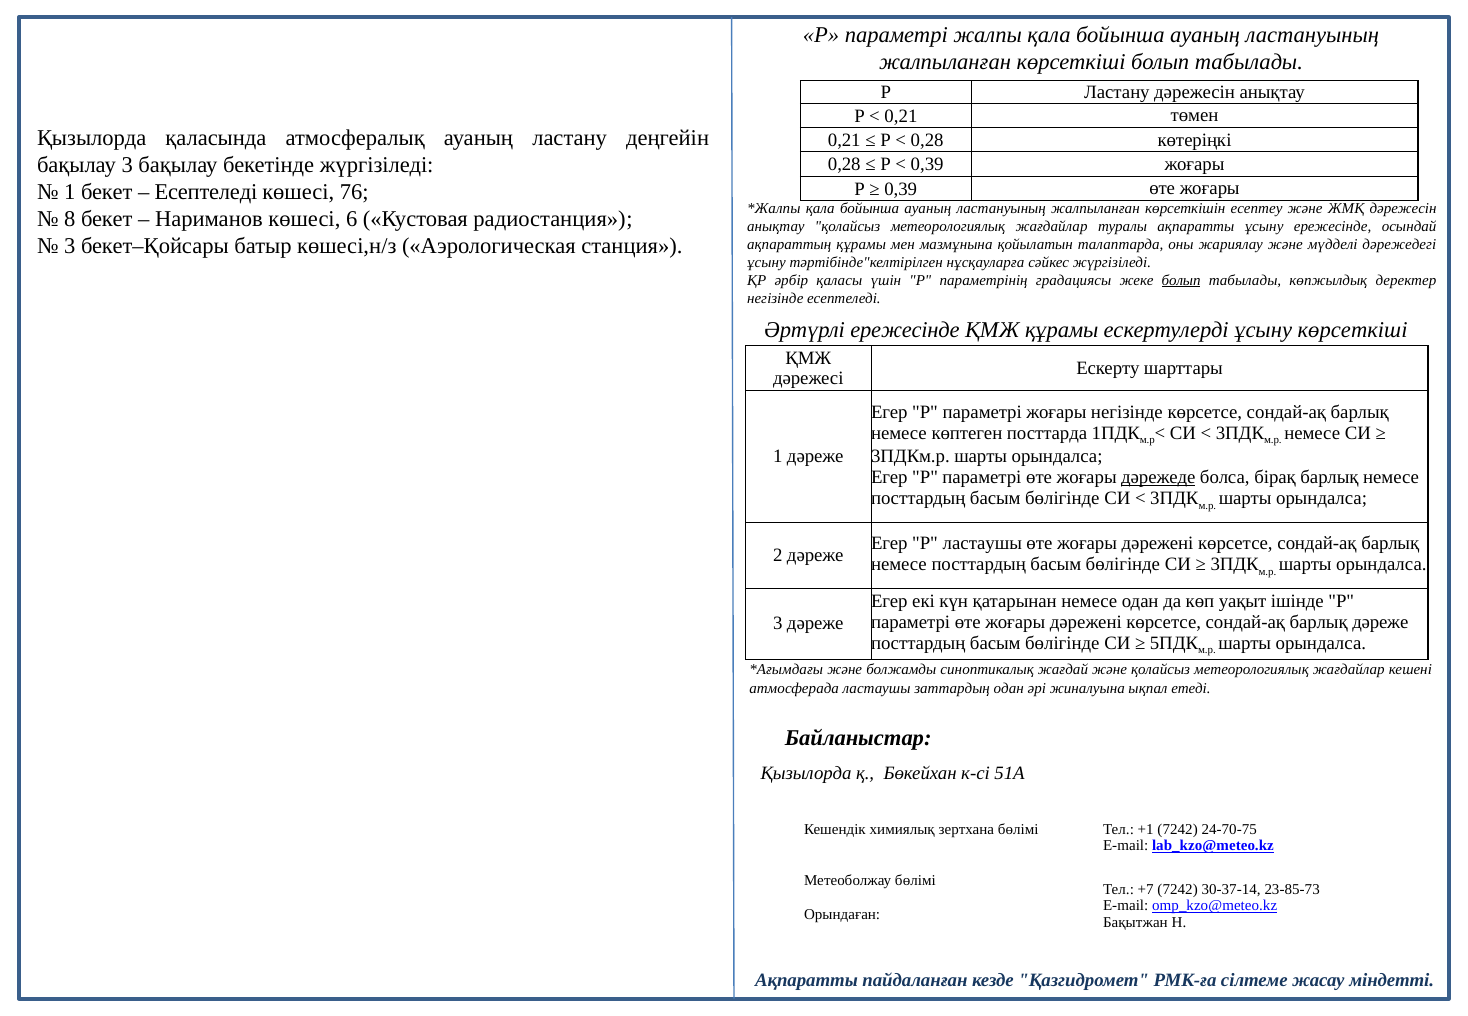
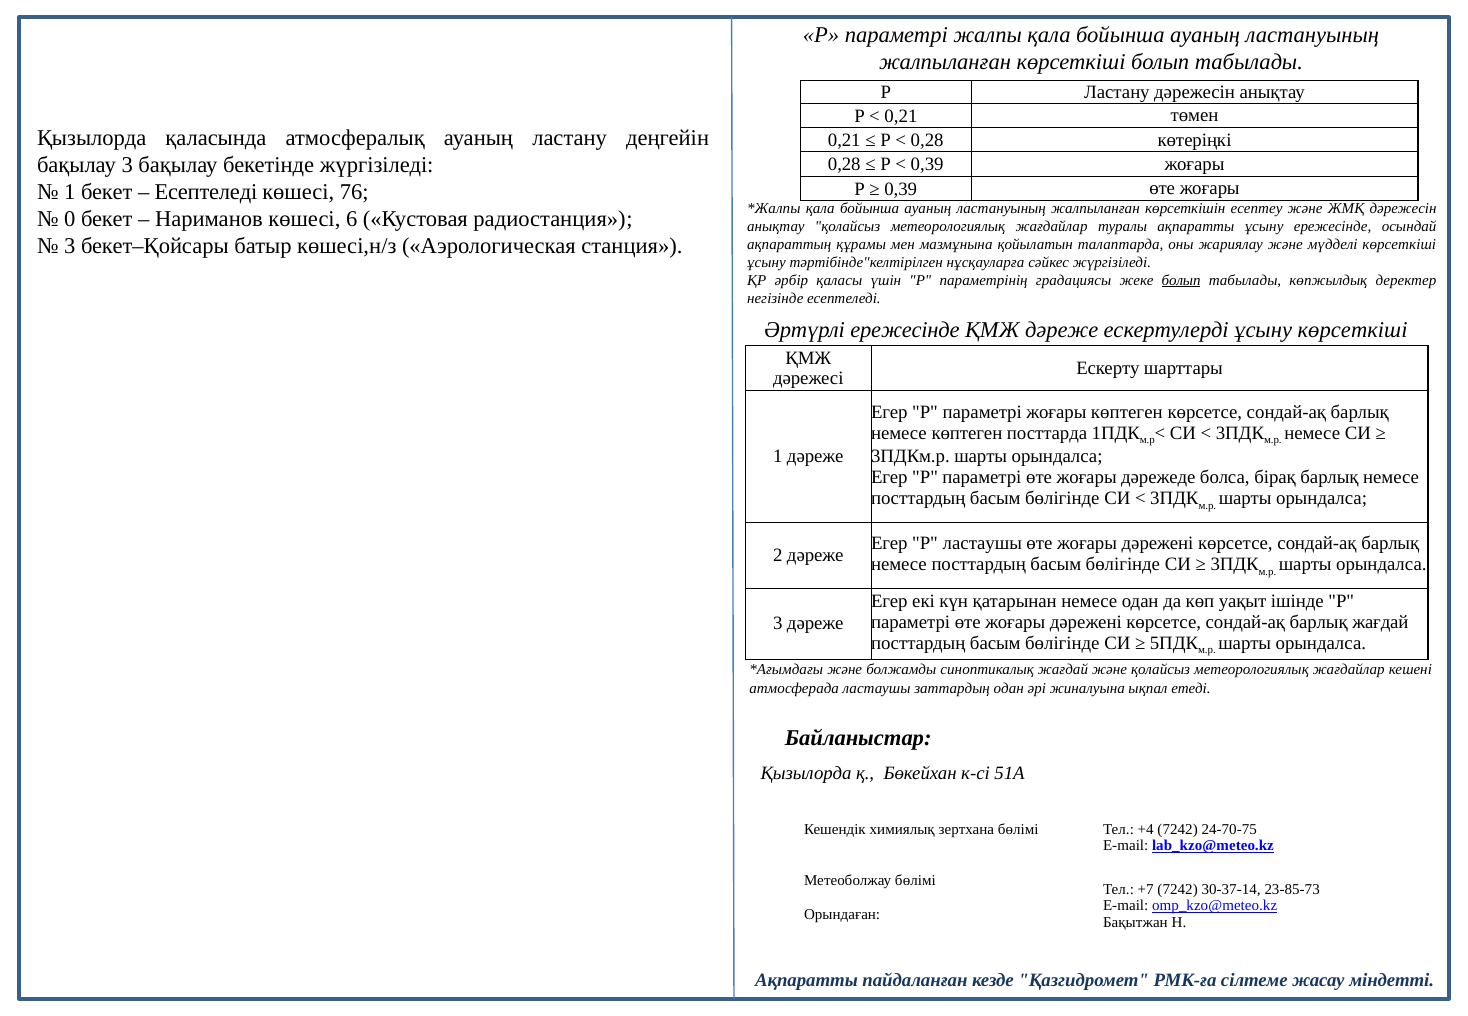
8: 8 -> 0
мүдделі дәрежедегі: дәрежедегі -> көрсеткіші
ҚМЖ құрамы: құрамы -> дәреже
жоғары негізінде: негізінде -> көптеген
дәрежеде underline: present -> none
барлық дәреже: дәреже -> жағдай
+1: +1 -> +4
